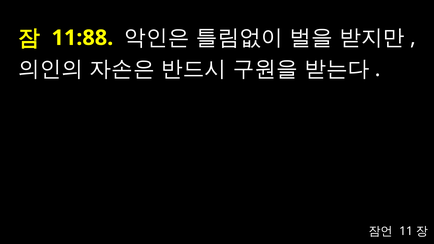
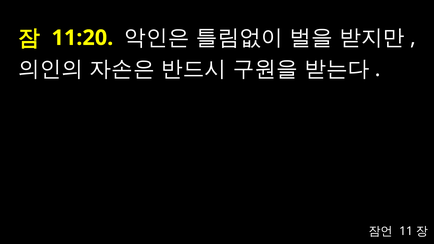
11:88: 11:88 -> 11:20
